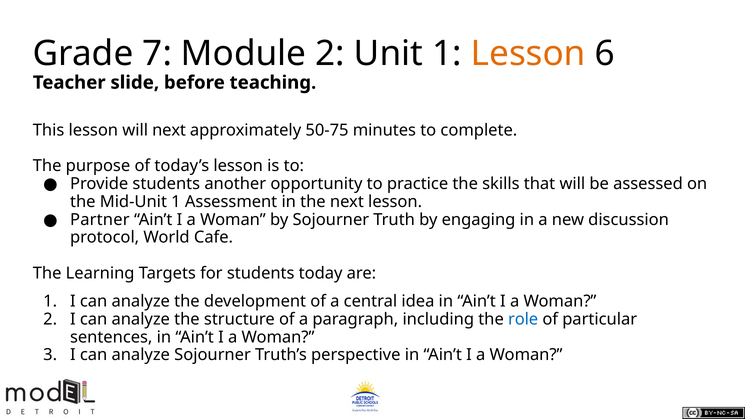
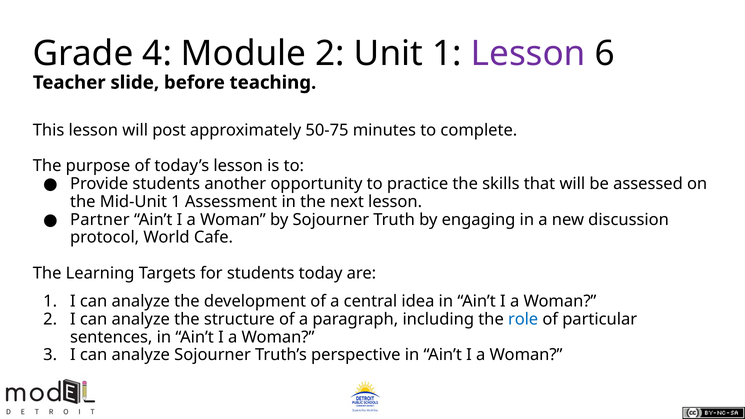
7: 7 -> 4
Lesson at (528, 53) colour: orange -> purple
will next: next -> post
